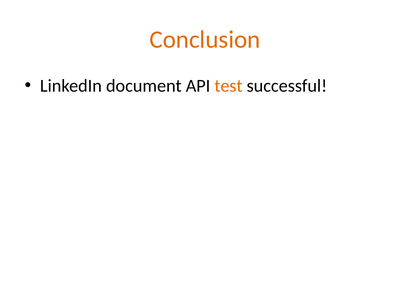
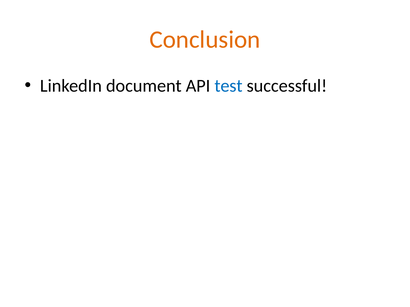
test colour: orange -> blue
